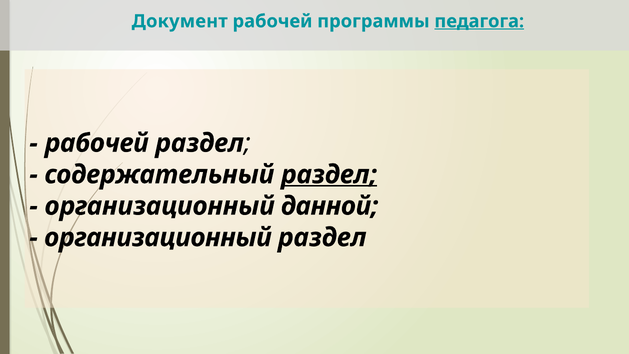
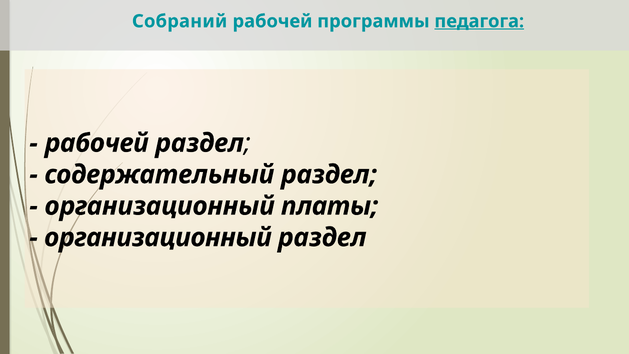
Документ: Документ -> Собраний
раздел at (329, 175) underline: present -> none
данной: данной -> платы
